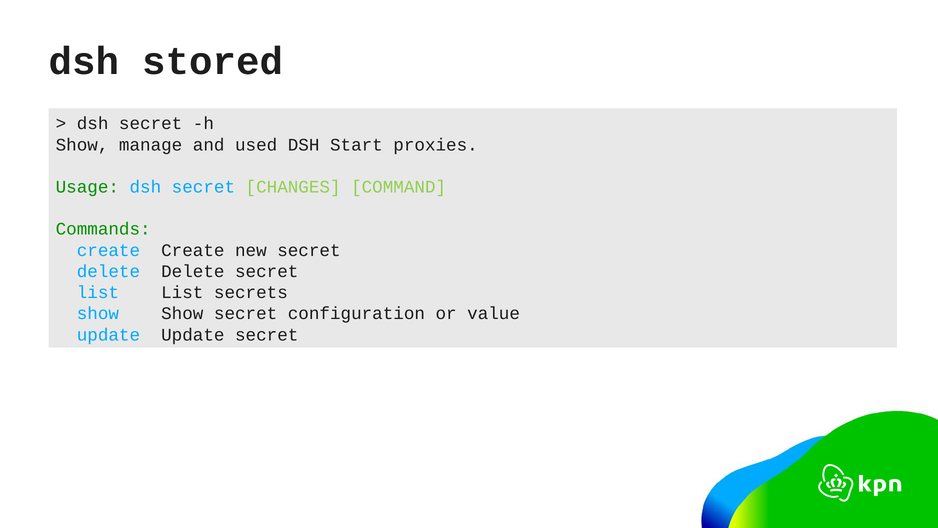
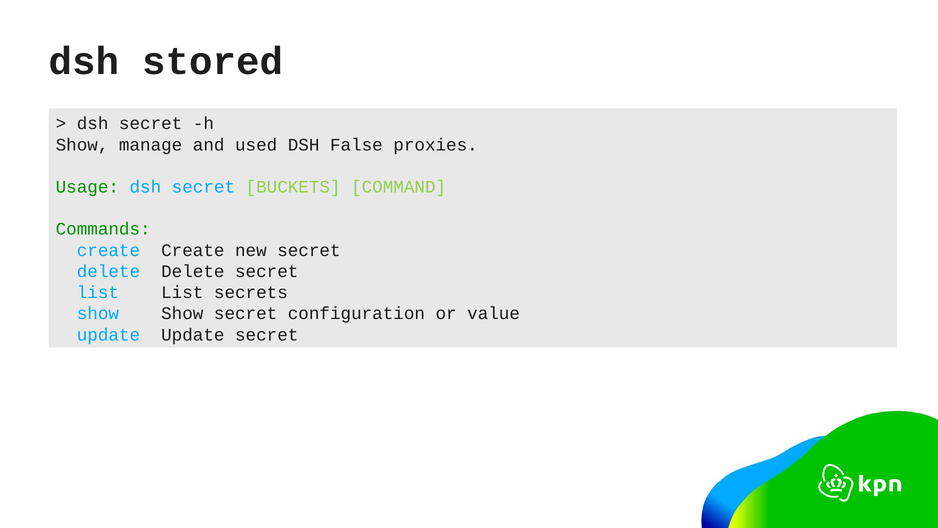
Start: Start -> False
CHANGES: CHANGES -> BUCKETS
